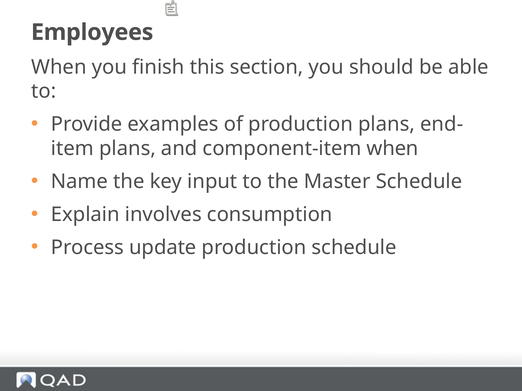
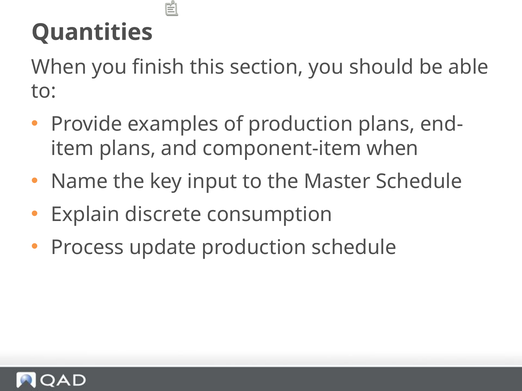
Employees: Employees -> Quantities
involves: involves -> discrete
